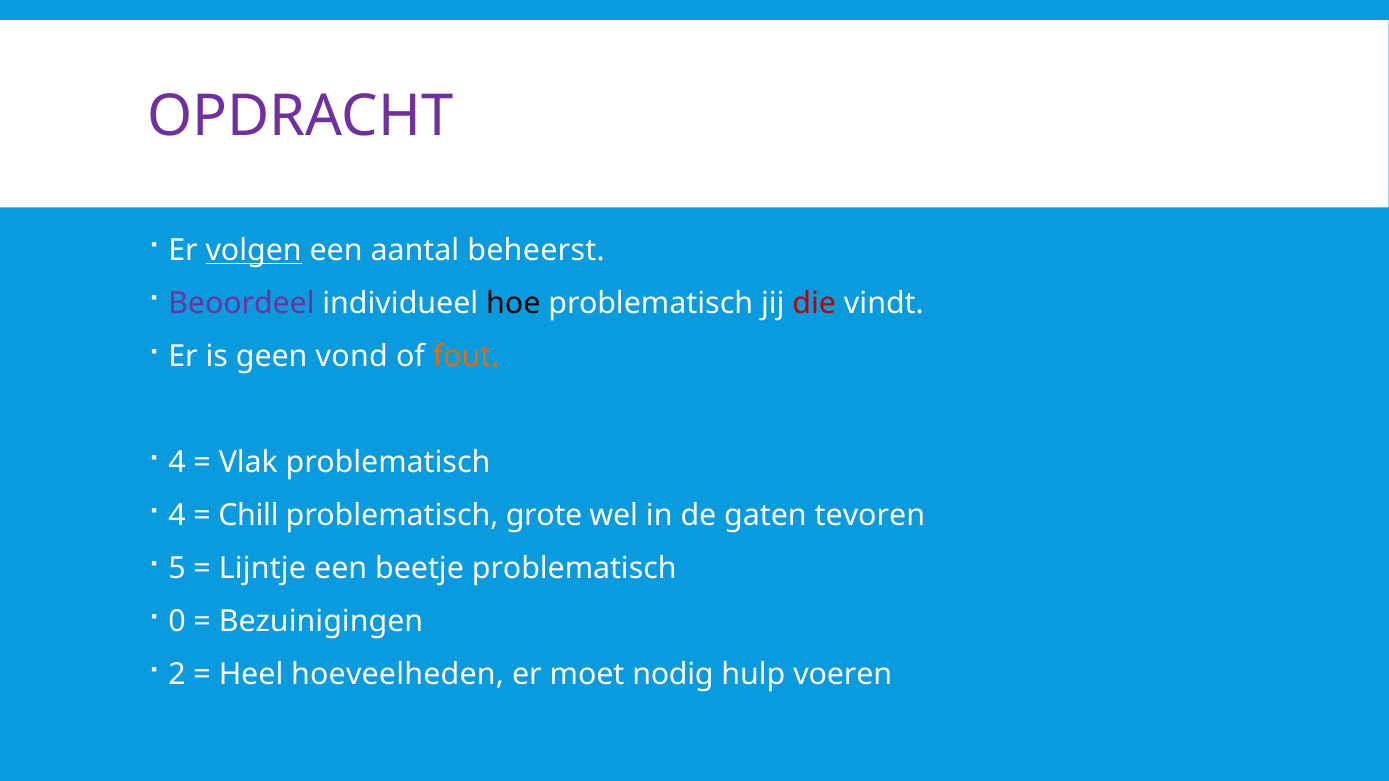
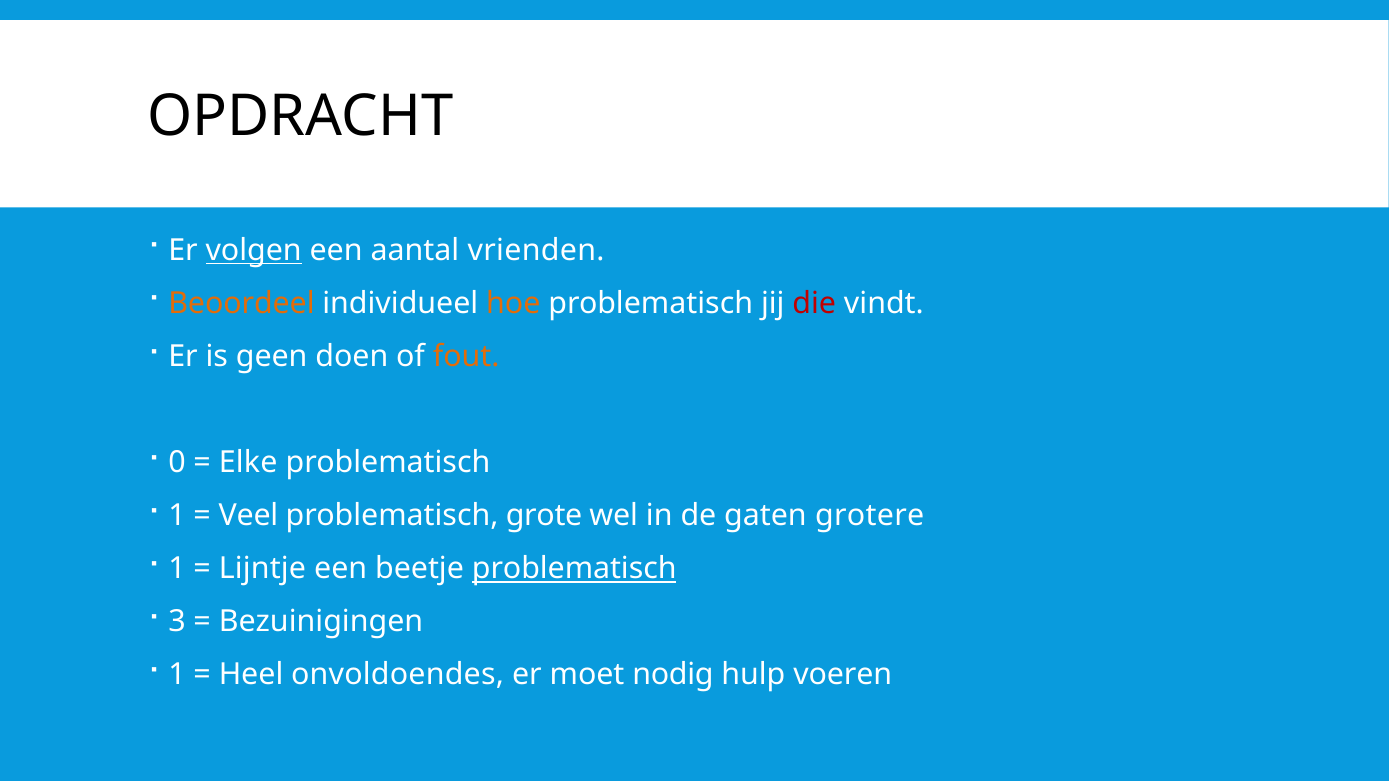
OPDRACHT colour: purple -> black
beheerst: beheerst -> vrienden
Beoordeel colour: purple -> orange
hoe colour: black -> orange
vond: vond -> doen
4 at (177, 463): 4 -> 0
Vlak: Vlak -> Elke
4 at (177, 516): 4 -> 1
Chill: Chill -> Veel
tevoren: tevoren -> grotere
5 at (177, 569): 5 -> 1
problematisch at (574, 569) underline: none -> present
0: 0 -> 3
2 at (177, 675): 2 -> 1
hoeveelheden: hoeveelheden -> onvoldoendes
